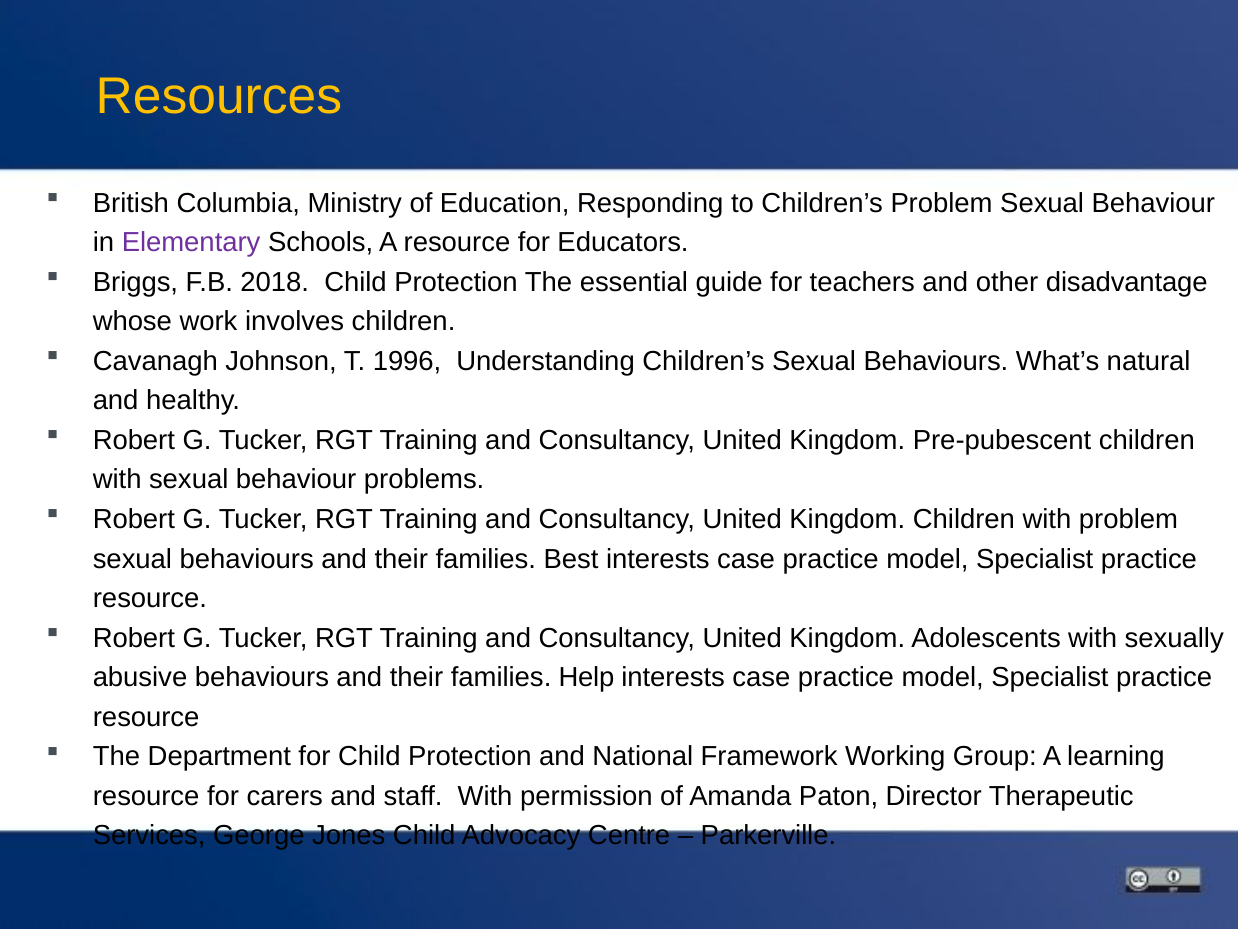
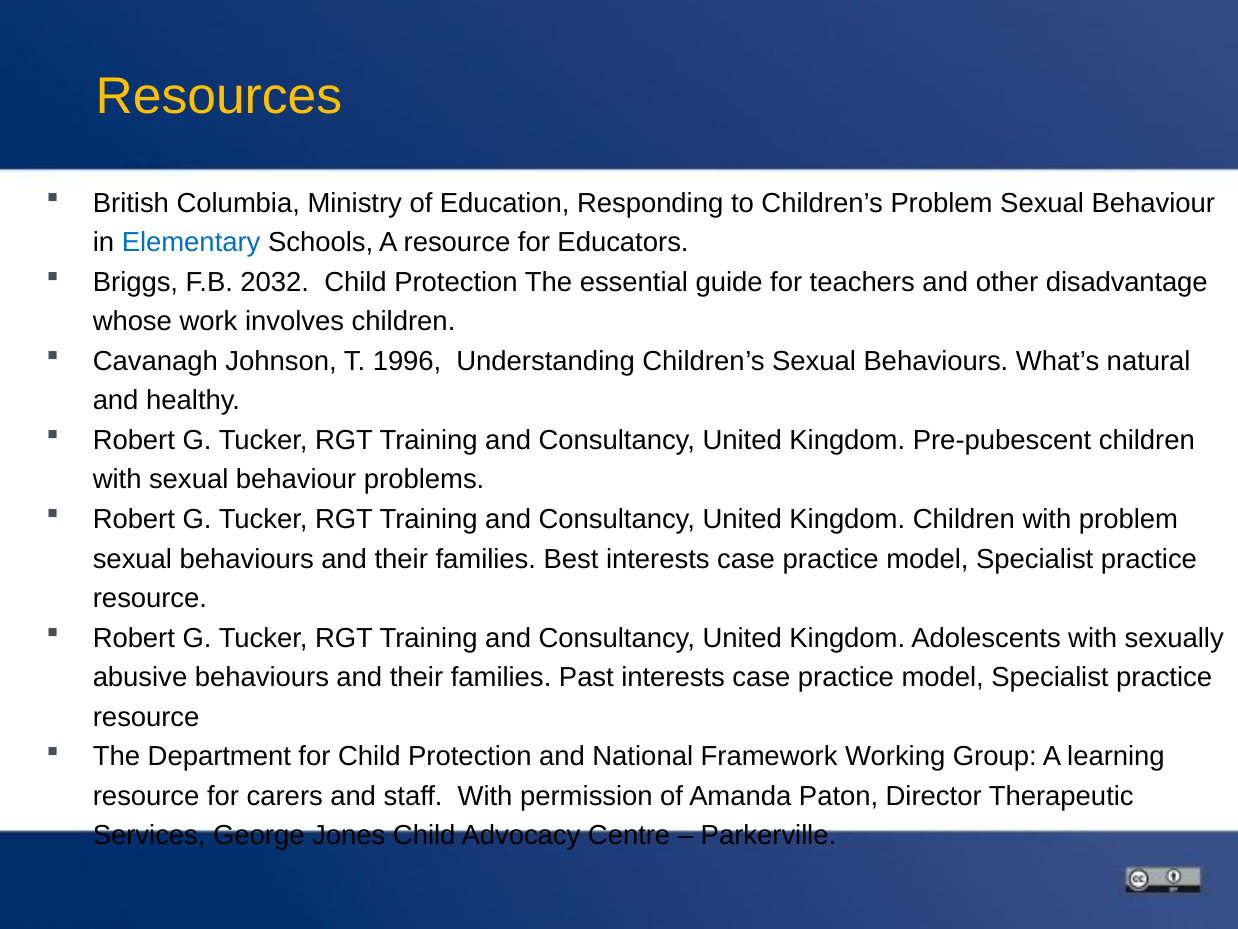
Elementary colour: purple -> blue
2018: 2018 -> 2032
Help: Help -> Past
